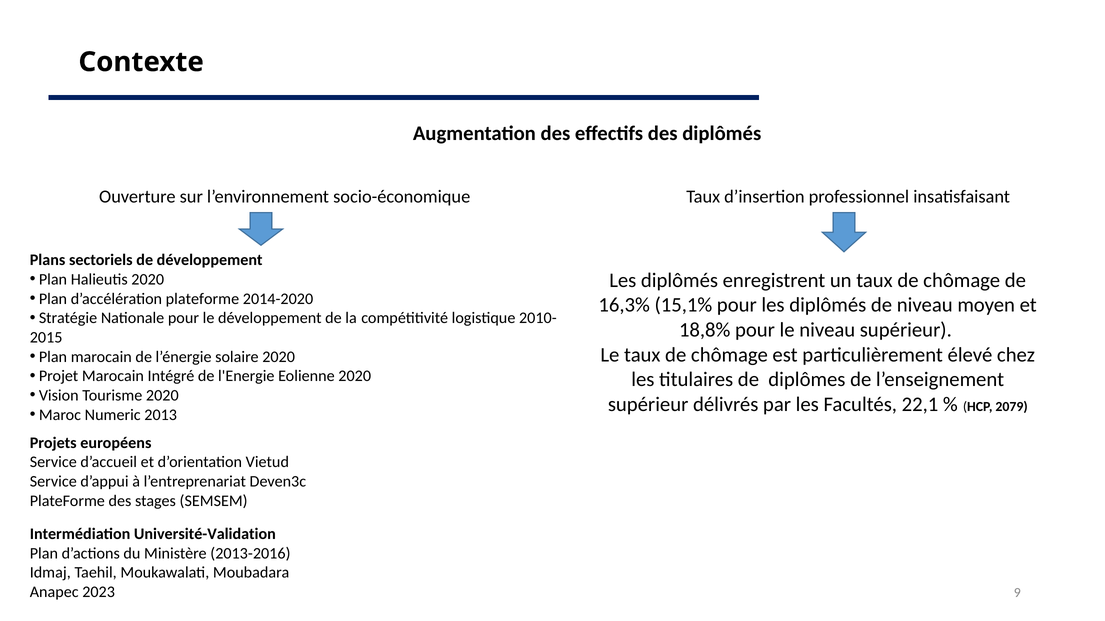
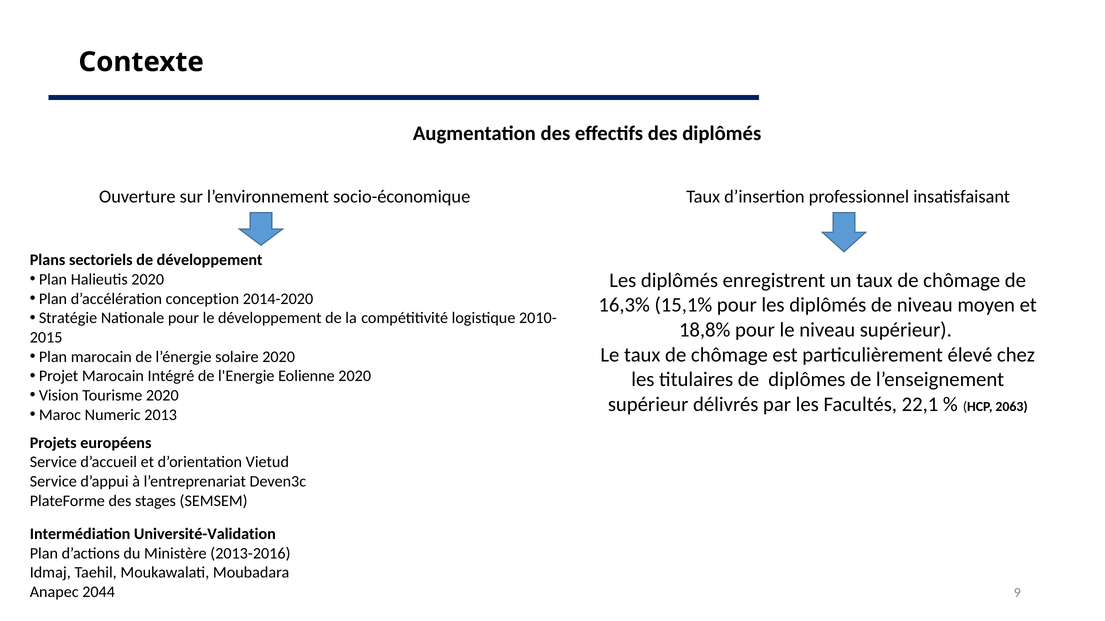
d’accélération plateforme: plateforme -> conception
2079: 2079 -> 2063
2023: 2023 -> 2044
